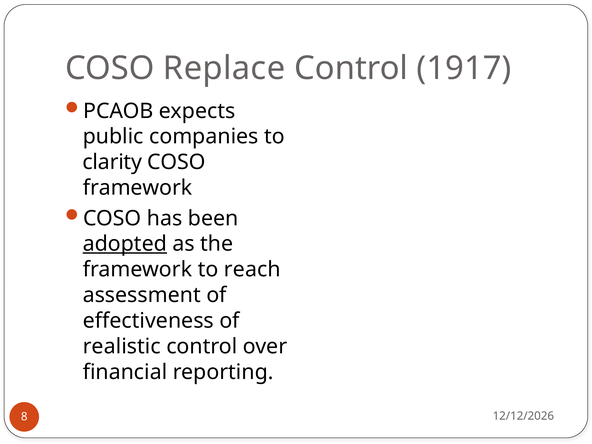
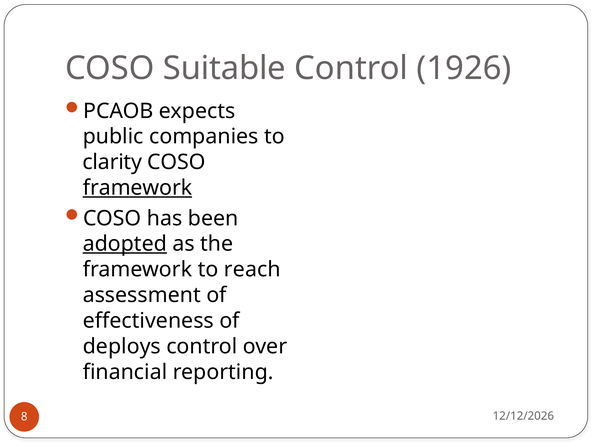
Replace: Replace -> Suitable
1917: 1917 -> 1926
framework at (138, 188) underline: none -> present
realistic: realistic -> deploys
